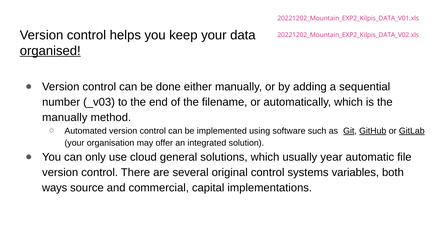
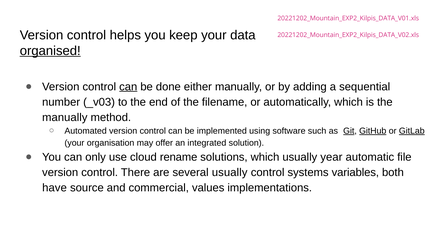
can at (128, 87) underline: none -> present
general: general -> rename
several original: original -> usually
ways: ways -> have
capital: capital -> values
